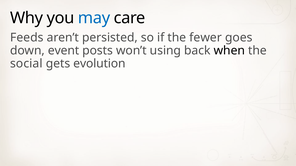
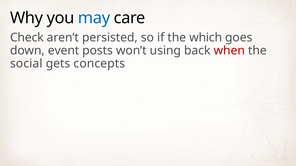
Feeds: Feeds -> Check
fewer: fewer -> which
when colour: black -> red
evolution: evolution -> concepts
